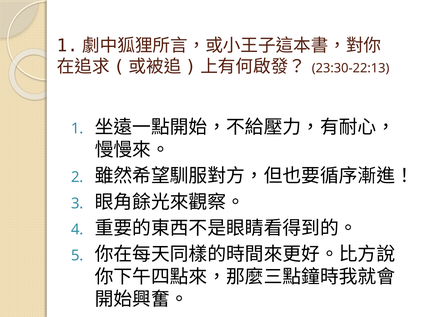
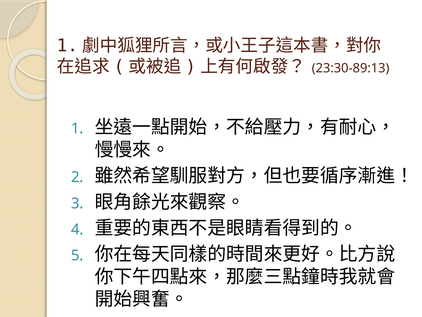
23:30-22:13: 23:30-22:13 -> 23:30-89:13
